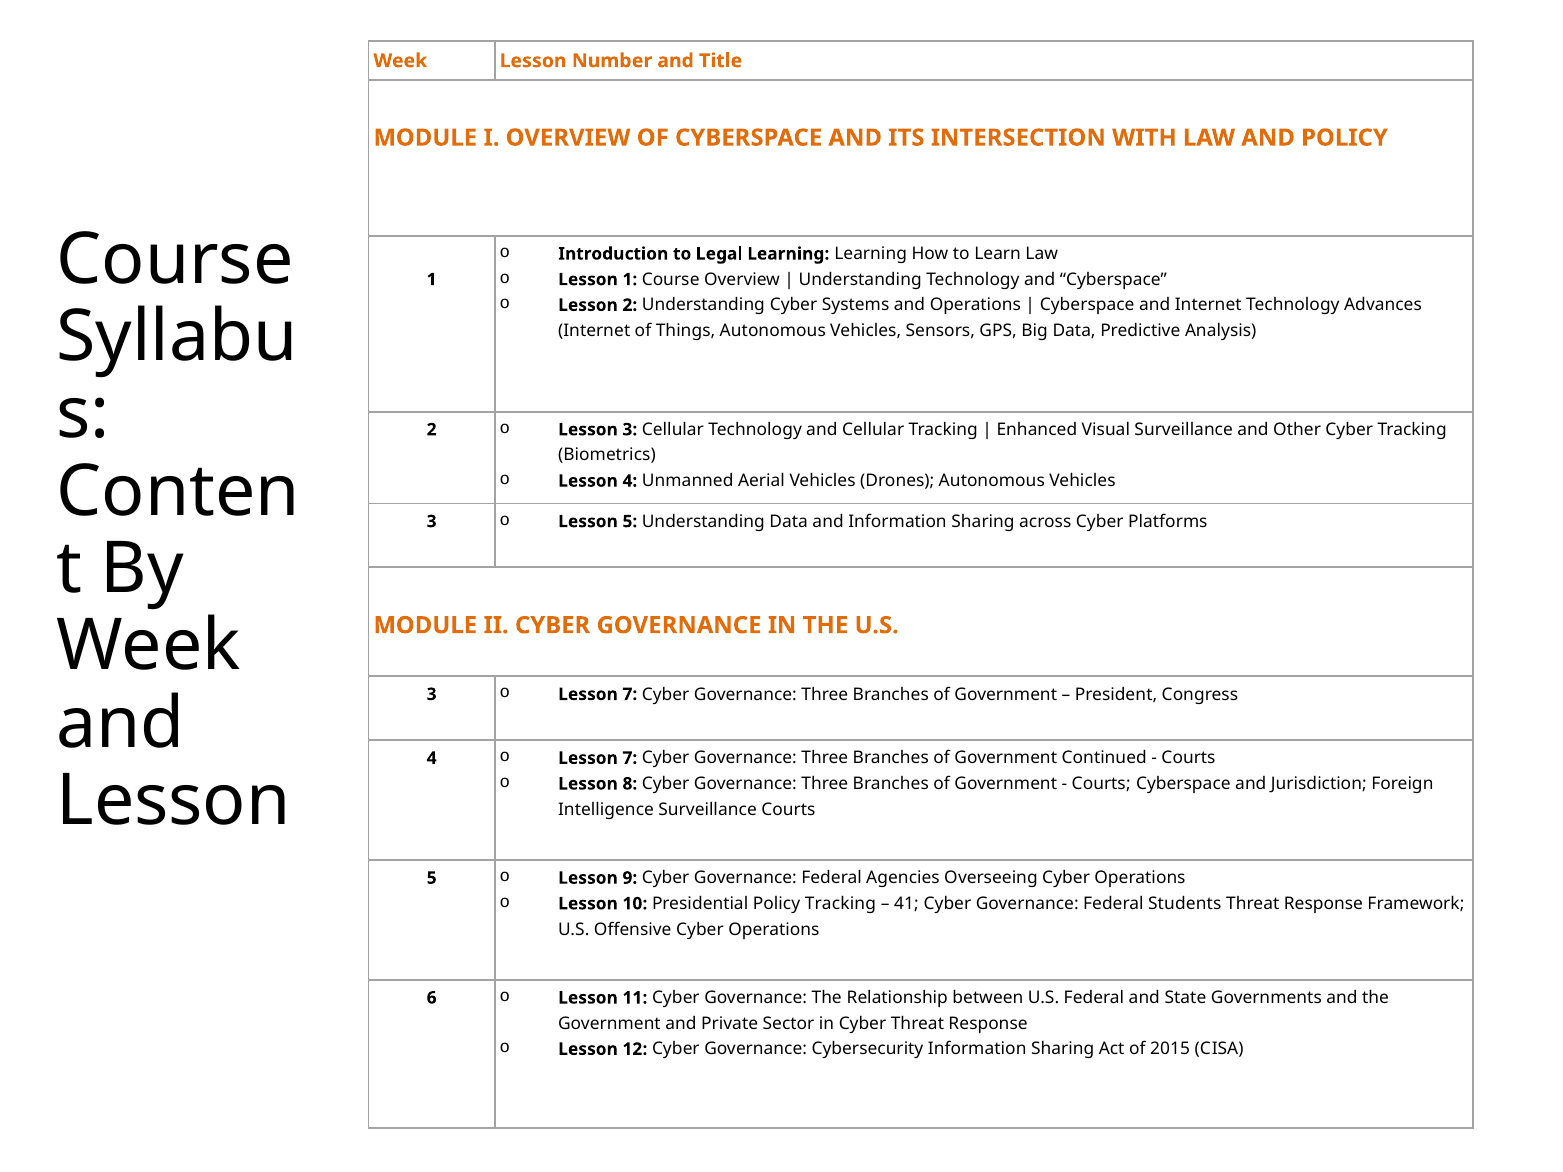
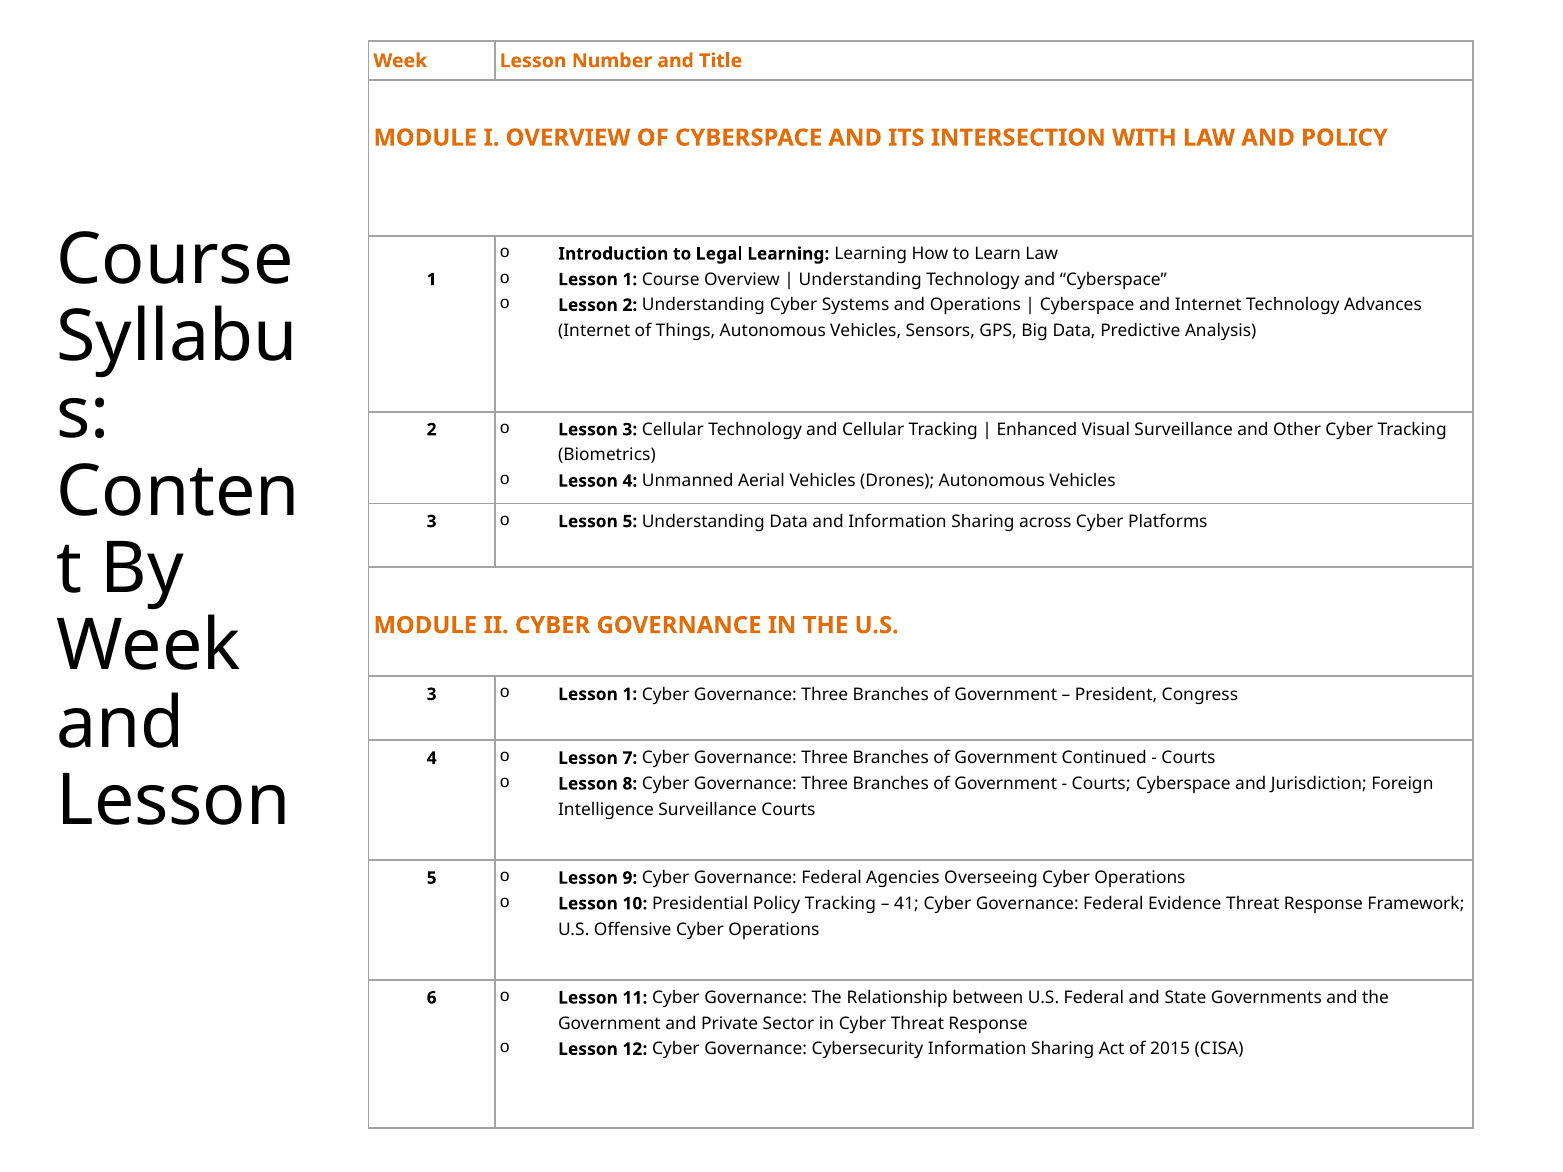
7 at (630, 694): 7 -> 1
Students: Students -> Evidence
